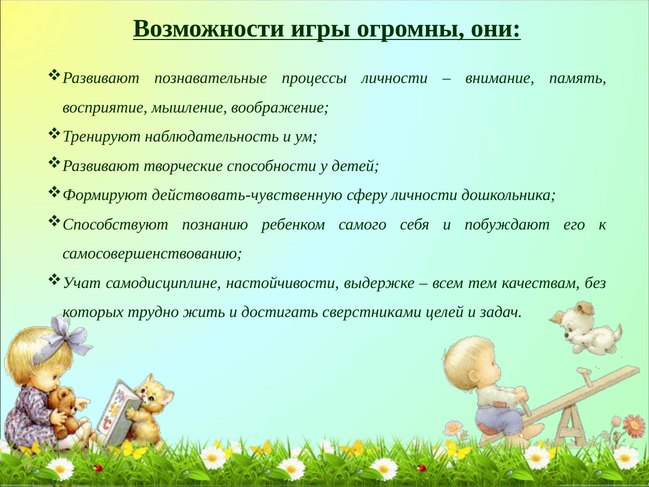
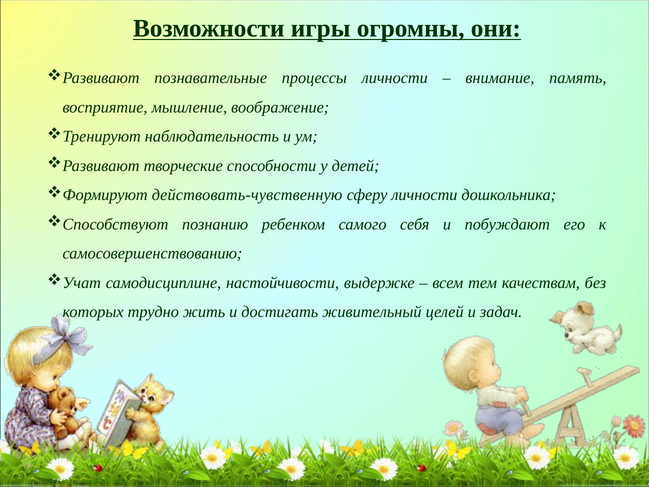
сверстниками: сверстниками -> живительный
